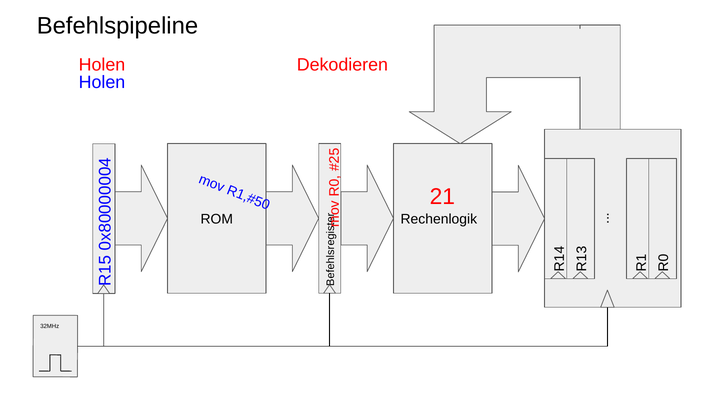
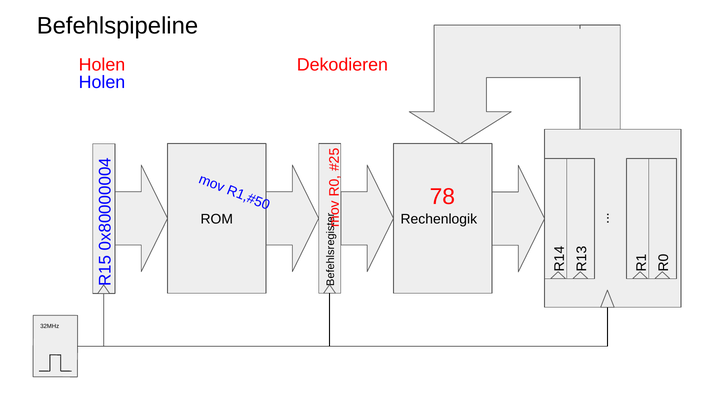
21: 21 -> 78
